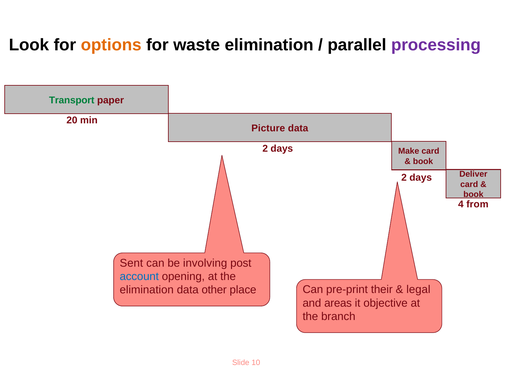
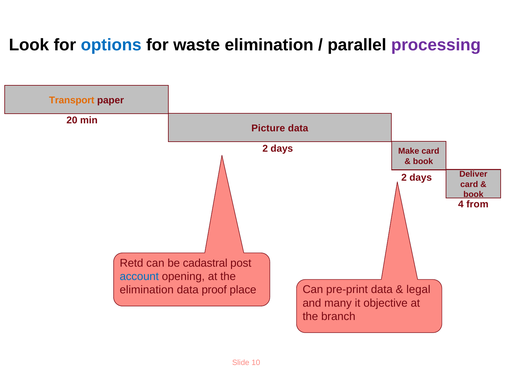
options colour: orange -> blue
Transport colour: green -> orange
Sent: Sent -> Retd
involving: involving -> cadastral
pre-print their: their -> data
other: other -> proof
areas: areas -> many
